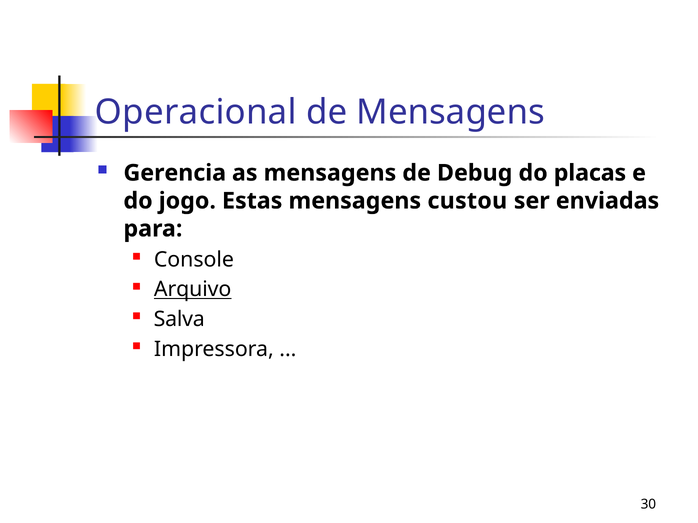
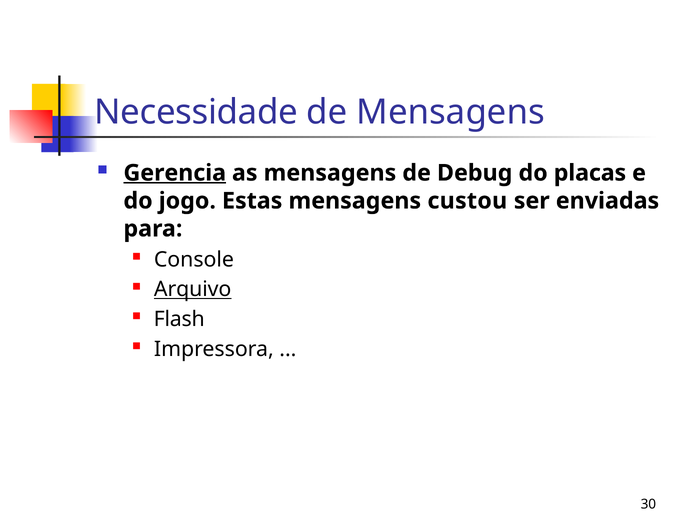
Operacional: Operacional -> Necessidade
Gerencia underline: none -> present
Salva: Salva -> Flash
